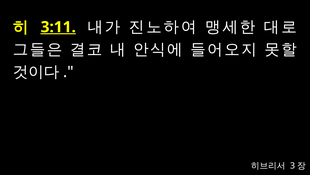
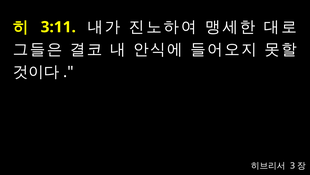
3:11 underline: present -> none
